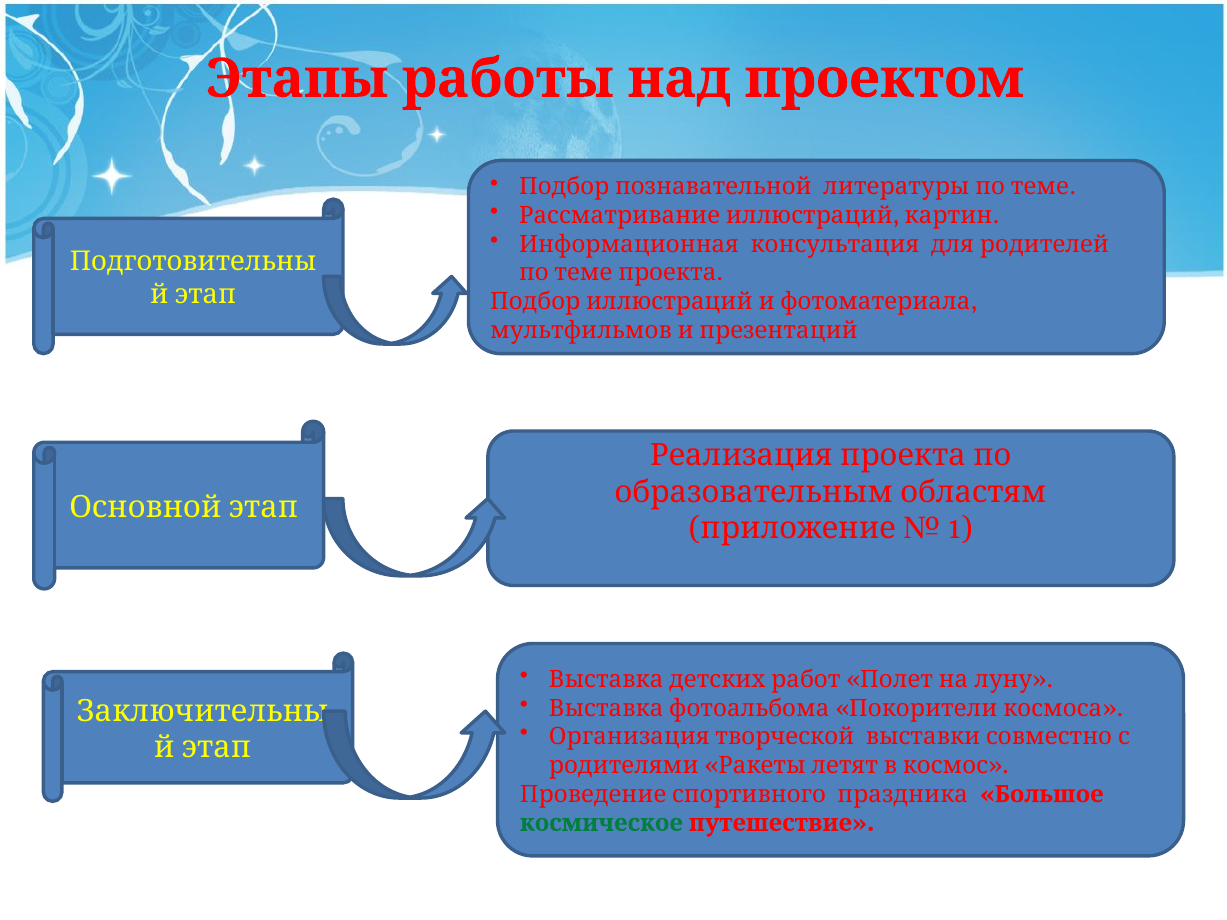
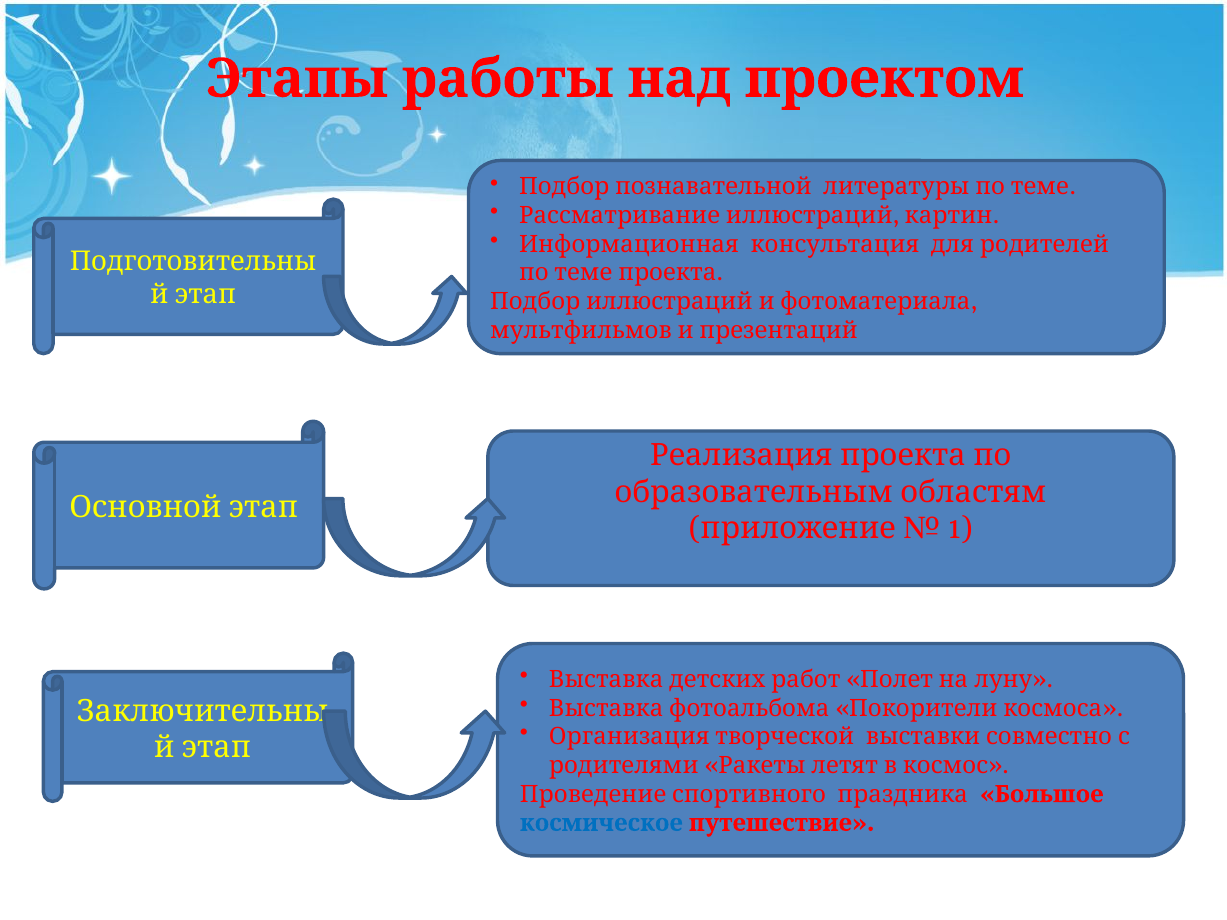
космическое colour: green -> blue
